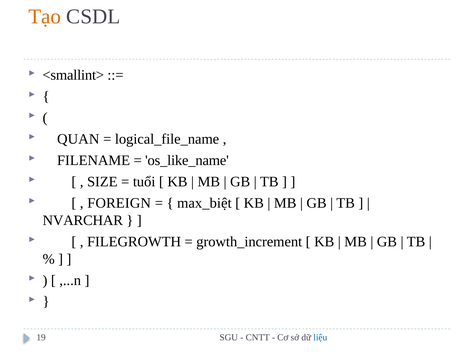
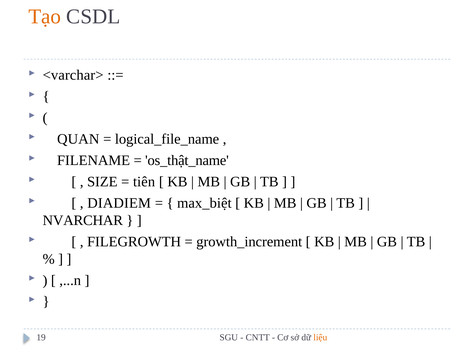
<smallint>: <smallint> -> <varchar>
os_like_name: os_like_name -> os_thật_name
tuổi: tuổi -> tiên
FOREIGN: FOREIGN -> DIADIEM
liệu colour: blue -> orange
